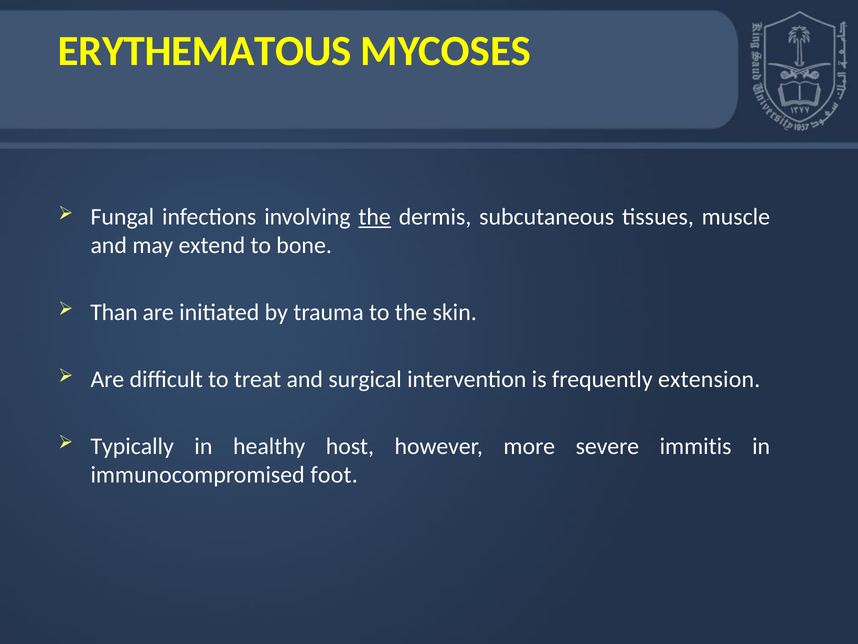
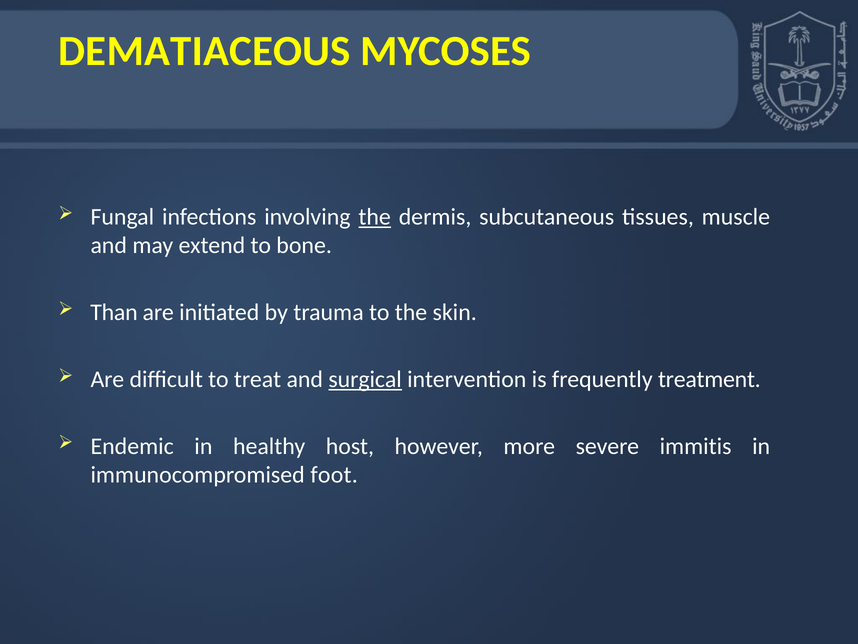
ERYTHEMATOUS: ERYTHEMATOUS -> DEMATIACEOUS
surgical underline: none -> present
extension: extension -> treatment
Typically: Typically -> Endemic
